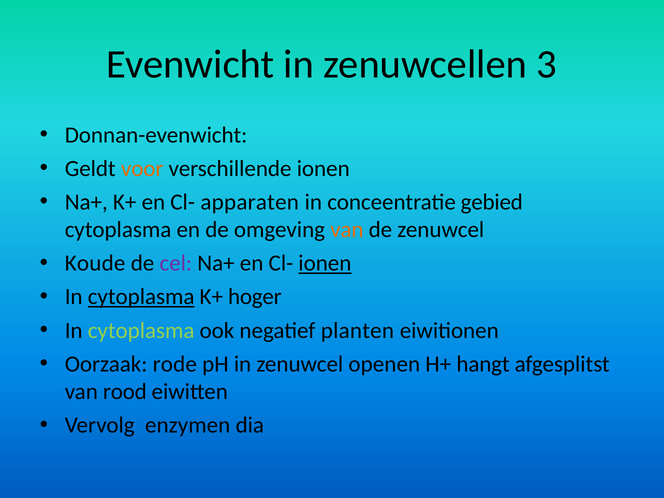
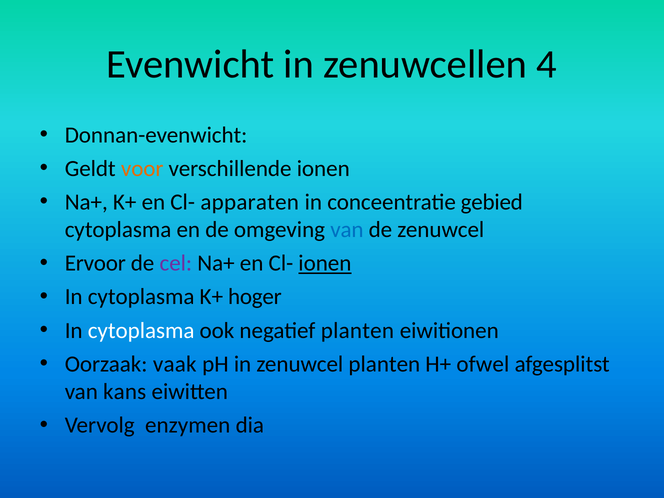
3: 3 -> 4
van at (347, 230) colour: orange -> blue
Koude: Koude -> Ervoor
cytoplasma at (141, 297) underline: present -> none
cytoplasma at (141, 330) colour: light green -> white
rode: rode -> vaak
zenuwcel openen: openen -> planten
hangt: hangt -> ofwel
rood: rood -> kans
